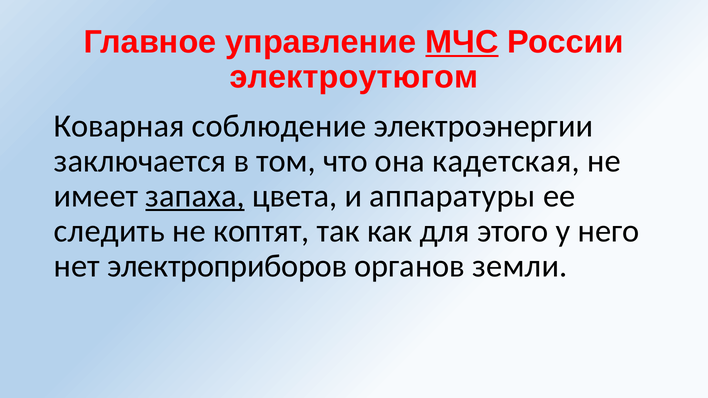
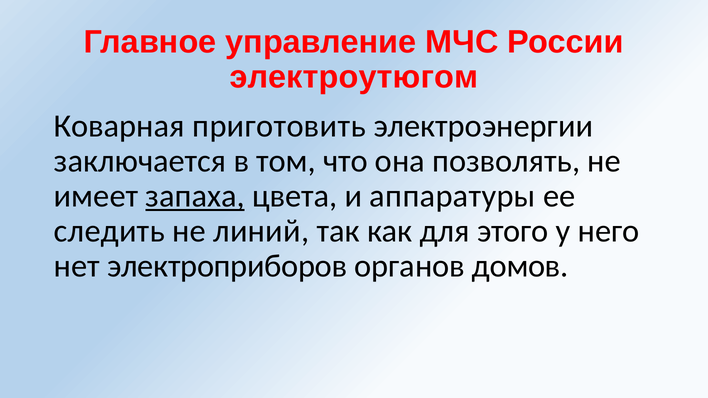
МЧС underline: present -> none
соблюдение: соблюдение -> приготовить
кадетская: кадетская -> позволять
коптят: коптят -> линий
земли: земли -> домов
